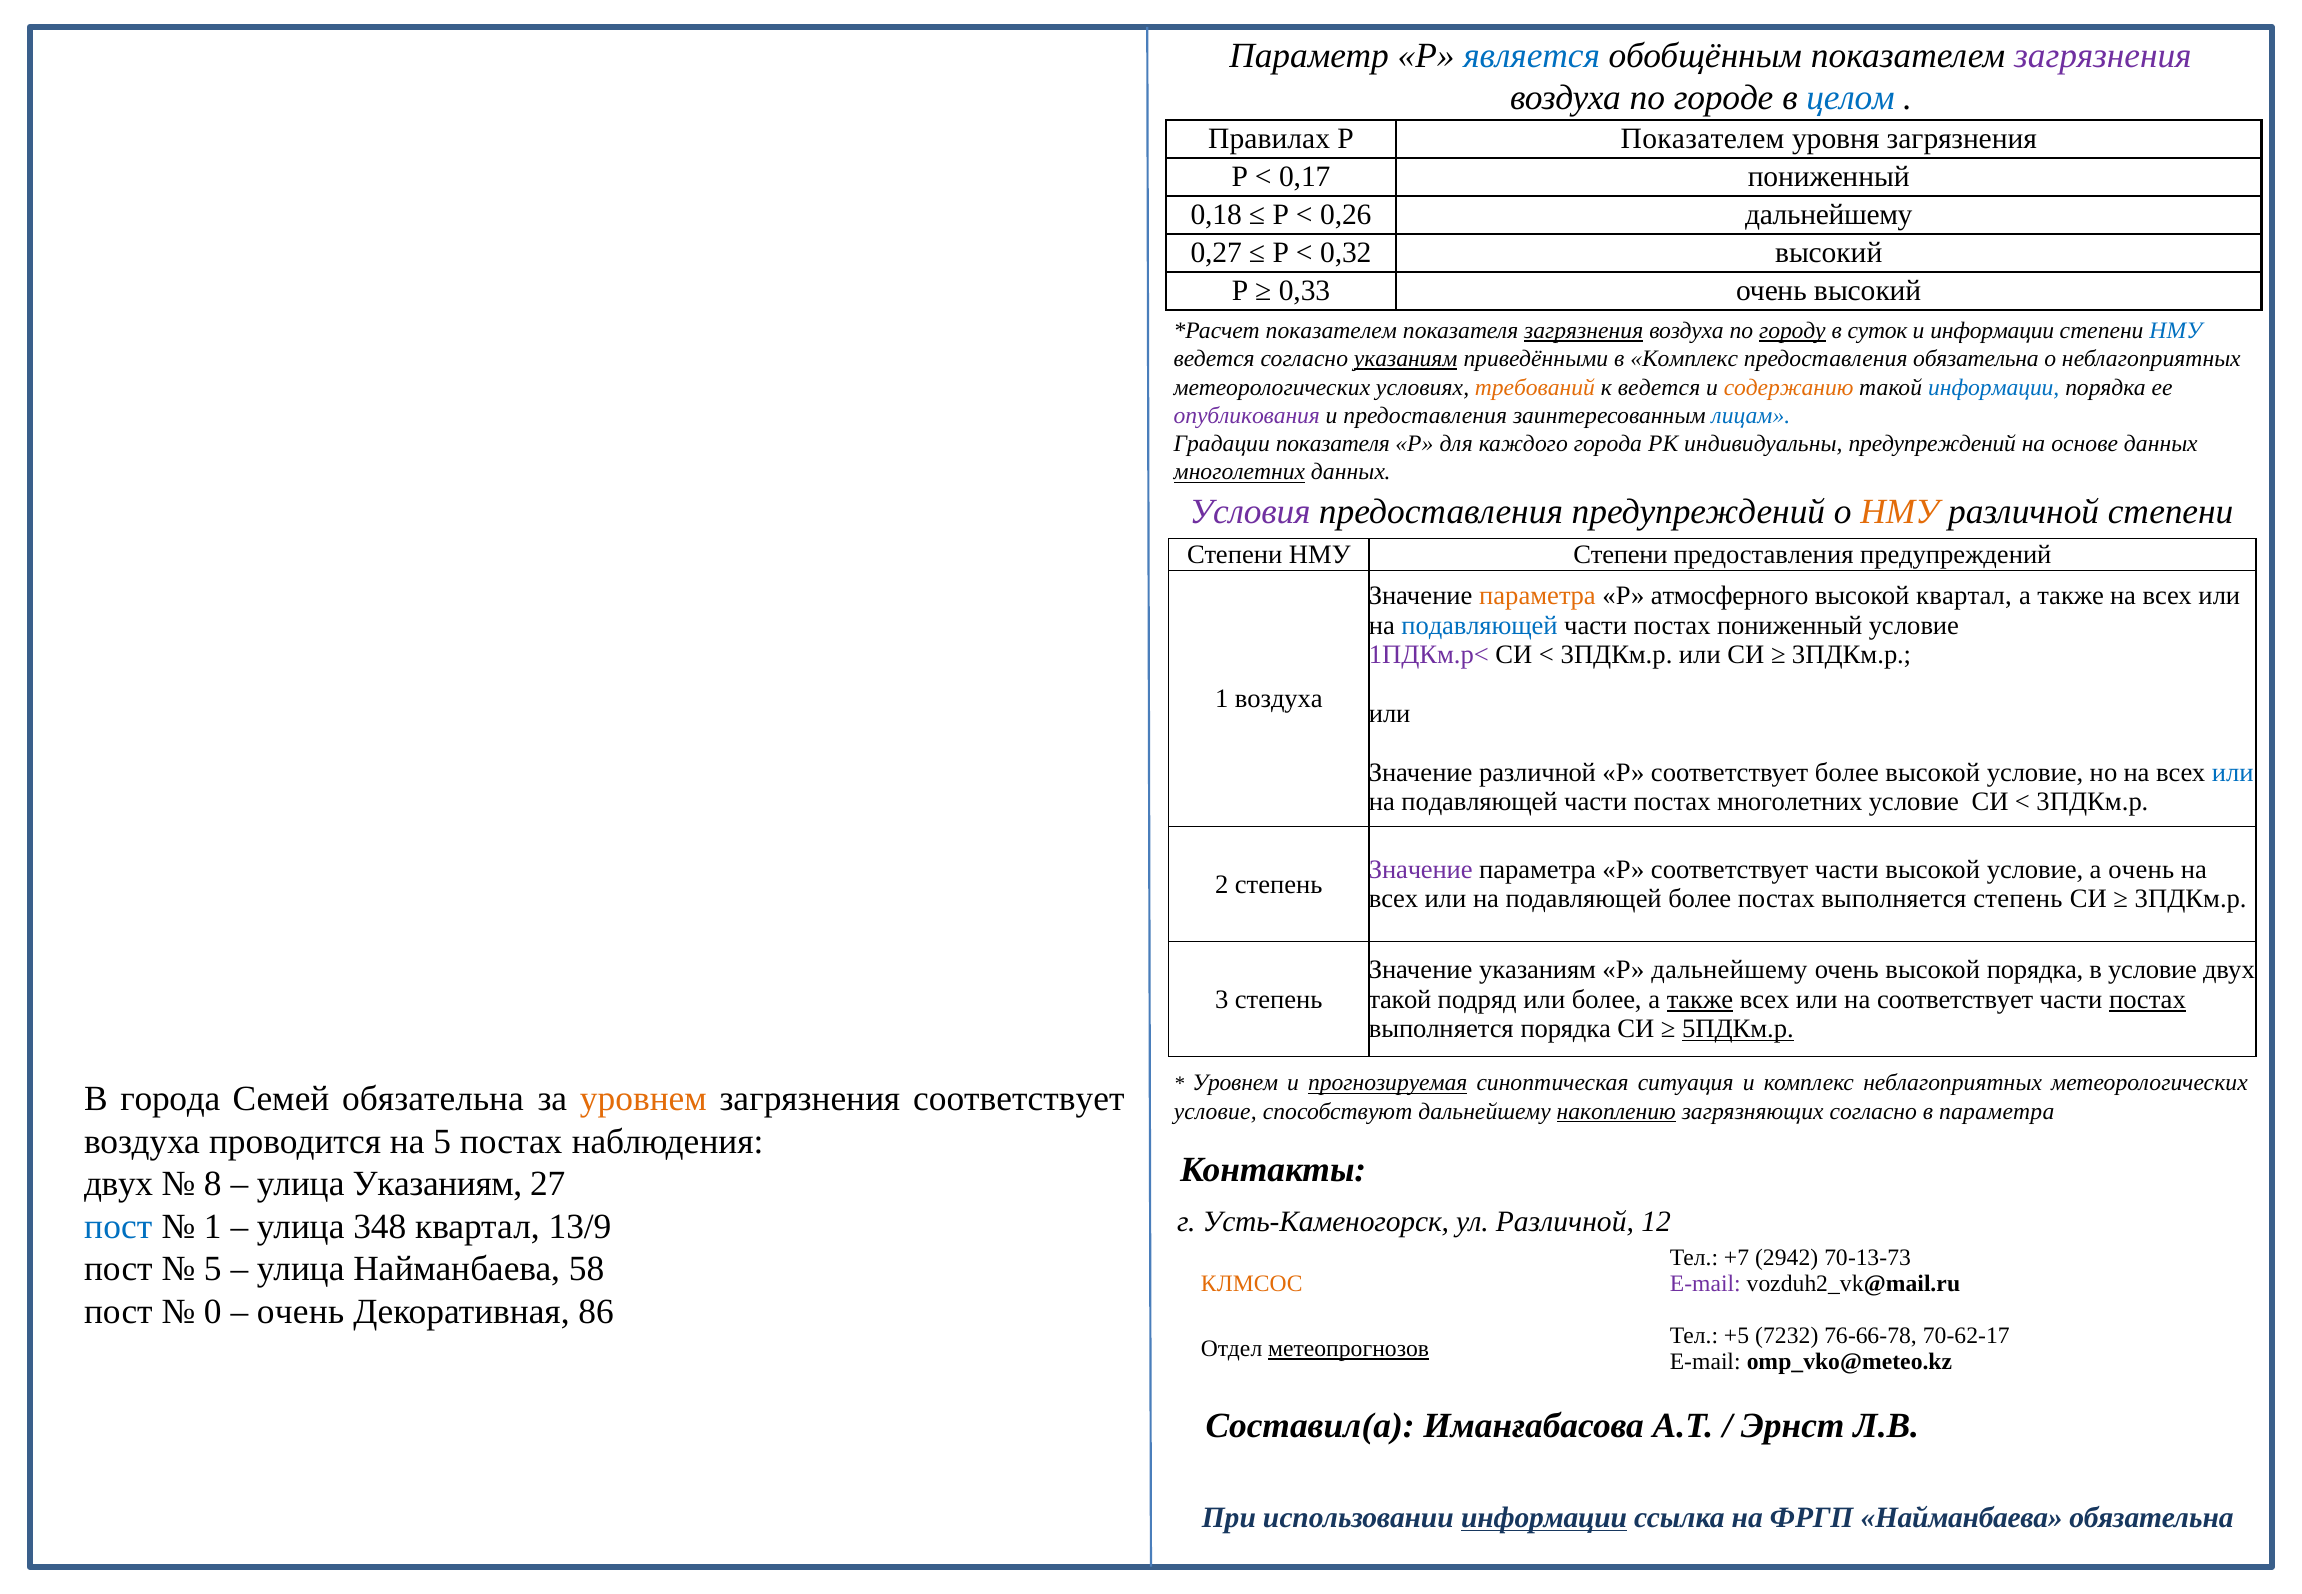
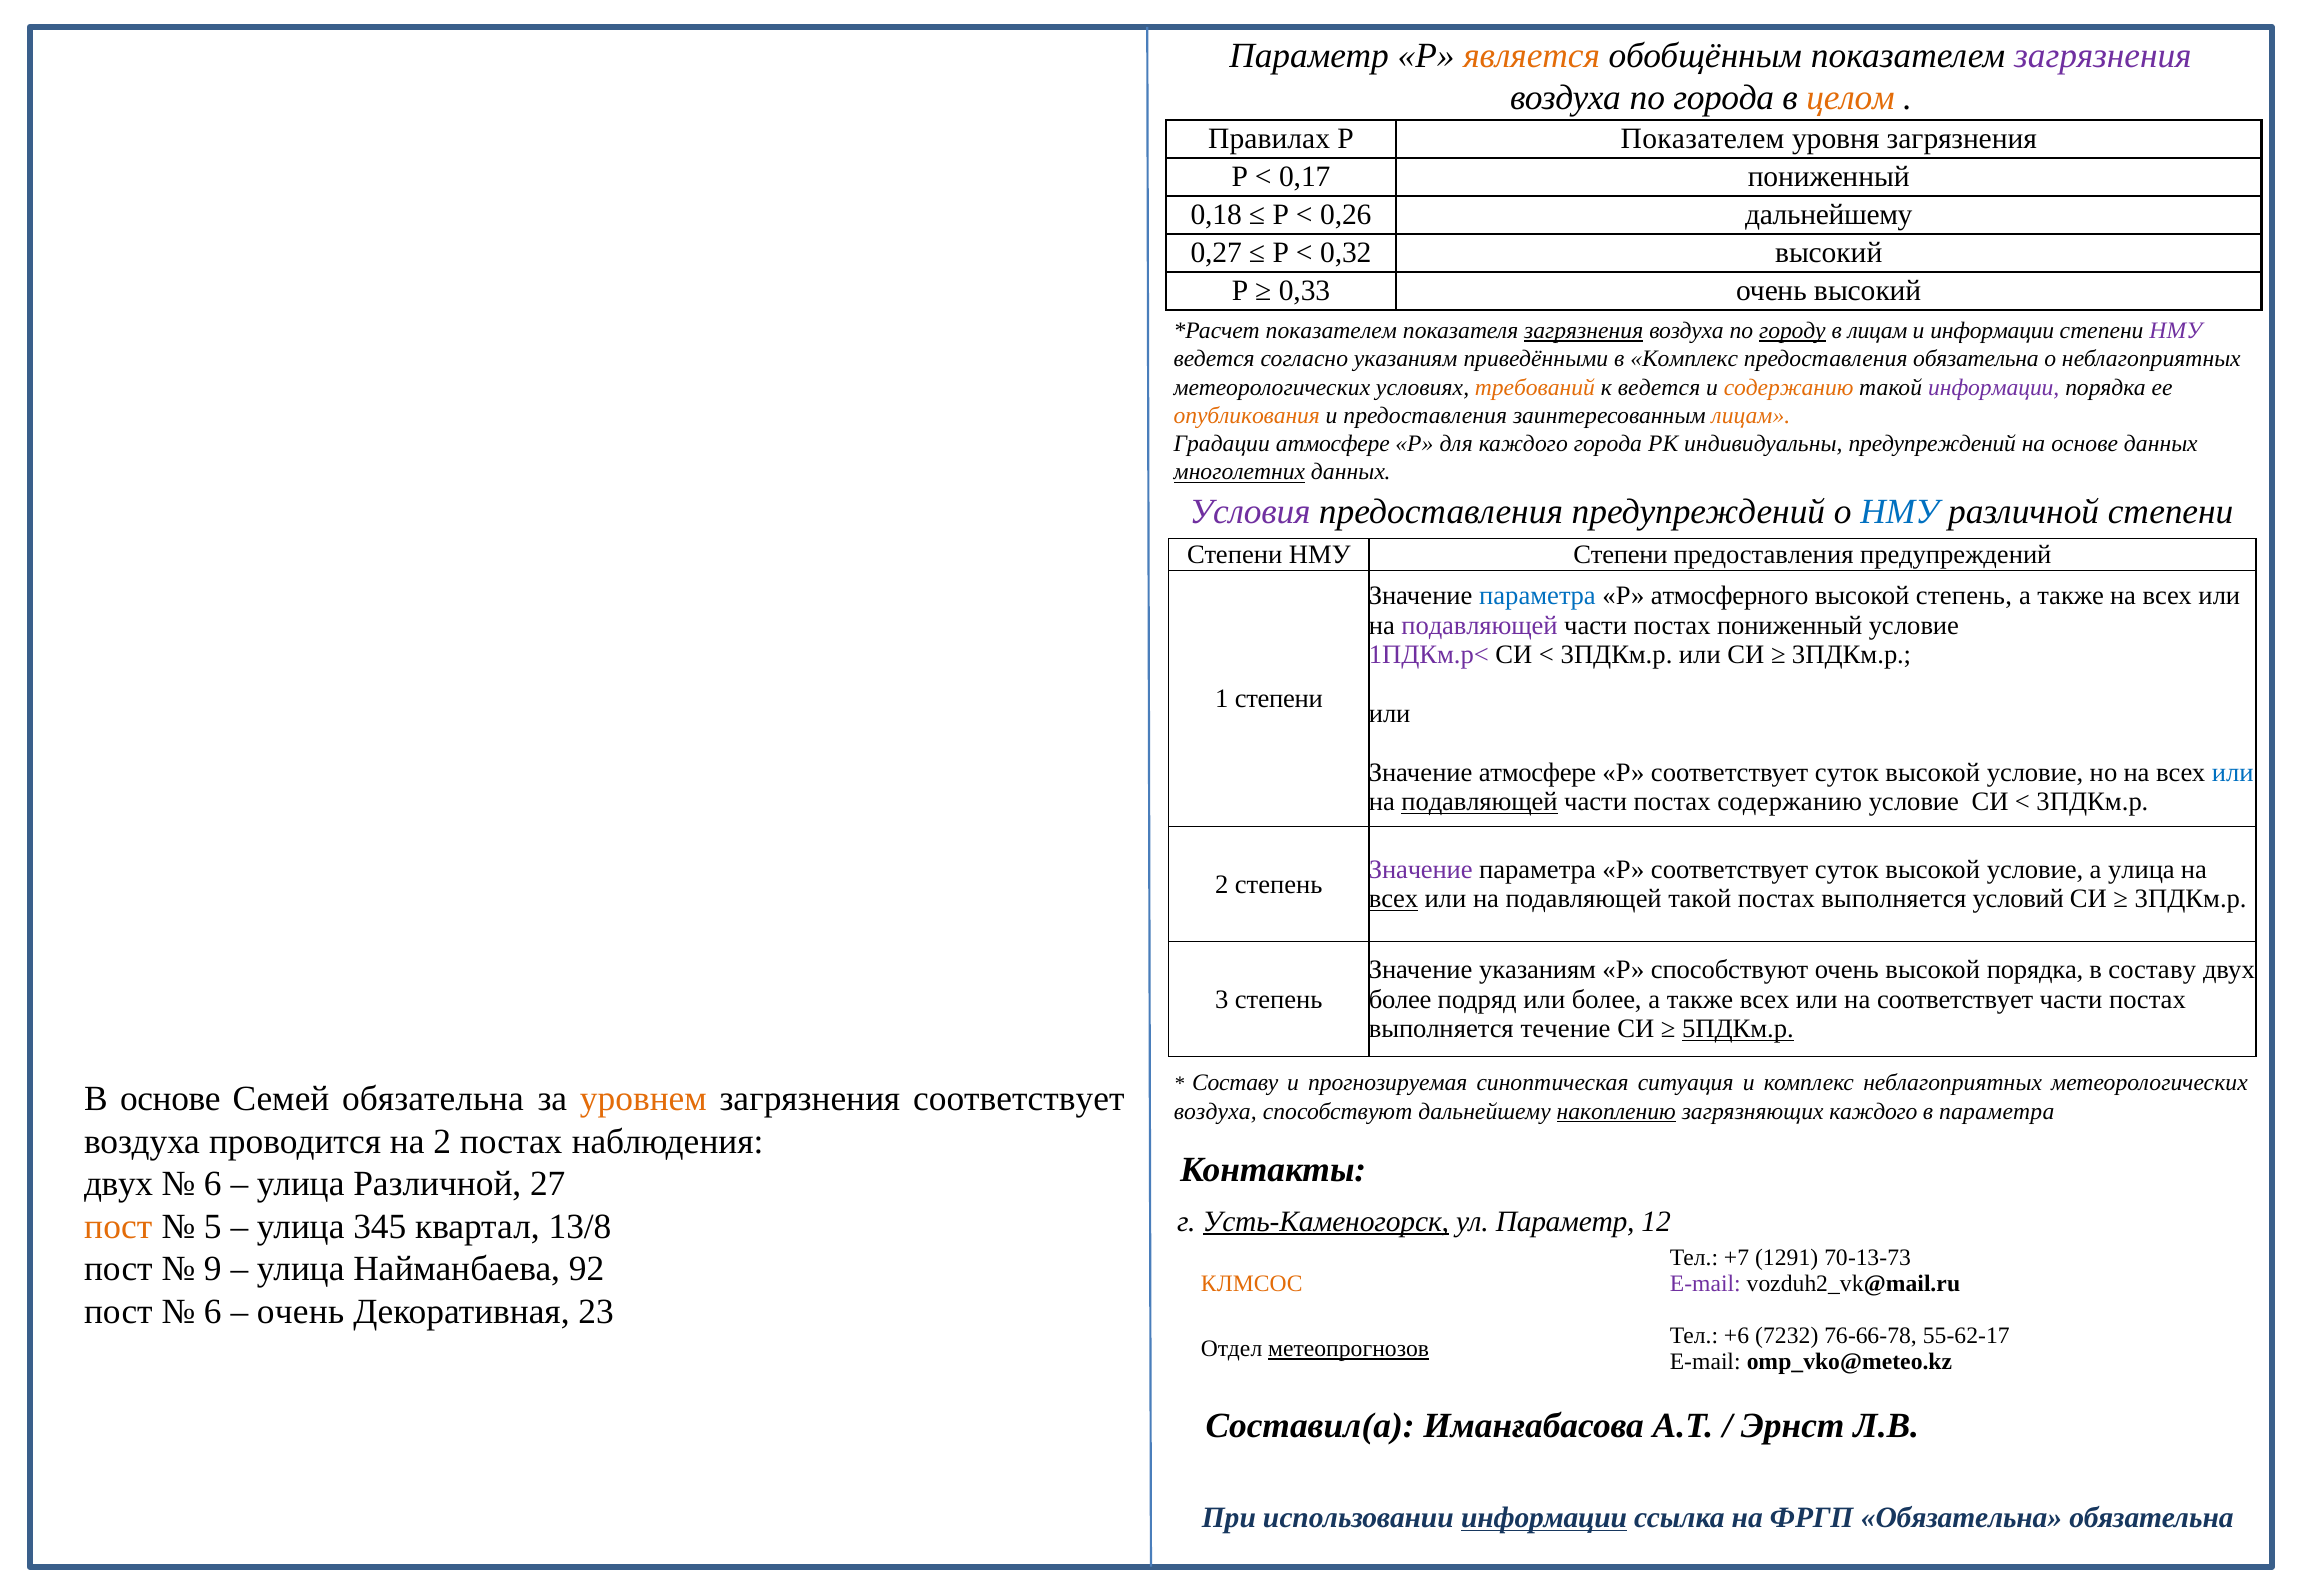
является colour: blue -> orange
по городе: городе -> города
целом colour: blue -> orange
в суток: суток -> лицам
НМУ at (2176, 331) colour: blue -> purple
указаниям at (1406, 359) underline: present -> none
информации at (1994, 387) colour: blue -> purple
опубликования colour: purple -> orange
лицам at (1751, 415) colour: blue -> orange
Градации показателя: показателя -> атмосфере
НМУ at (1900, 512) colour: orange -> blue
параметра at (1537, 596) colour: orange -> blue
высокой квартал: квартал -> степень
подавляющей at (1480, 625) colour: blue -> purple
1 воздуха: воздуха -> степени
Значение различной: различной -> атмосфере
более at (1847, 772): более -> суток
подавляющей at (1480, 802) underline: none -> present
постах многолетних: многолетних -> содержанию
параметра Р соответствует части: части -> суток
а очень: очень -> улица
всех at (1393, 899) underline: none -> present
подавляющей более: более -> такой
выполняется степень: степень -> условий
Р дальнейшему: дальнейшему -> способствуют
в условие: условие -> составу
такой at (1400, 999): такой -> более
также at (1700, 999) underline: present -> none
постах at (2148, 999) underline: present -> none
выполняется порядка: порядка -> течение
Уровнем at (1235, 1083): Уровнем -> Составу
прогнозируемая underline: present -> none
В города: города -> основе
условие at (1215, 1111): условие -> воздуха
загрязняющих согласно: согласно -> каждого
на 5: 5 -> 2
8 at (213, 1184): 8 -> 6
улица Указаниям: Указаниям -> Различной
Усть-Каменогорск underline: none -> present
ул Различной: Различной -> Параметр
пост at (118, 1227) colour: blue -> orange
1 at (213, 1227): 1 -> 5
348: 348 -> 345
13/9: 13/9 -> 13/8
2942: 2942 -> 1291
5 at (213, 1269): 5 -> 9
58: 58 -> 92
0 at (213, 1312): 0 -> 6
86: 86 -> 23
+5: +5 -> +6
70-62-17: 70-62-17 -> 55-62-17
ФРГП Найманбаева: Найманбаева -> Обязательна
